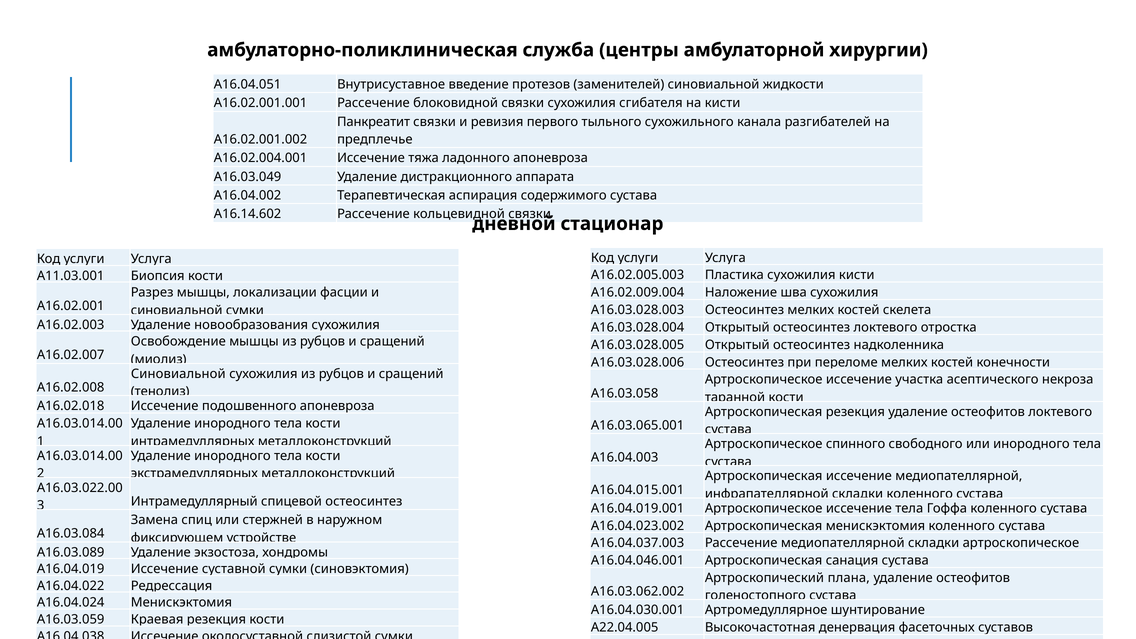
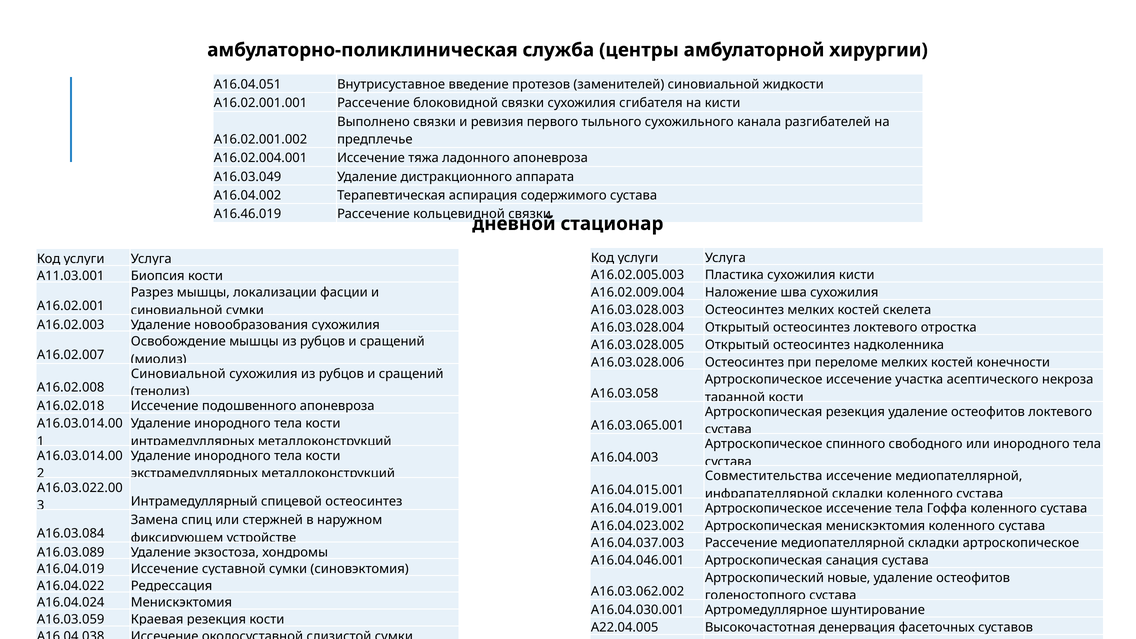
Панкреатит: Панкреатит -> Выполнено
A16.14.602: A16.14.602 -> A16.46.019
Артроскопическая at (764, 476): Артроскопическая -> Совместительства
плана: плана -> новые
